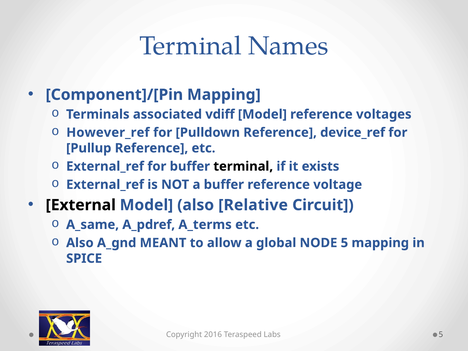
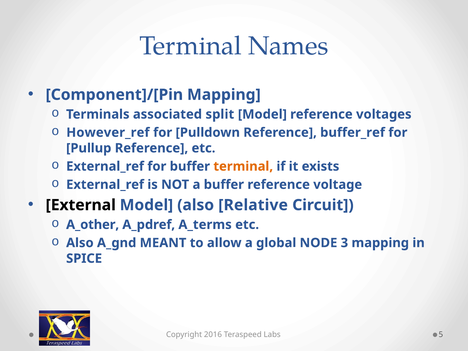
vdiff: vdiff -> split
device_ref: device_ref -> buffer_ref
terminal at (243, 166) colour: black -> orange
A_same: A_same -> A_other
NODE 5: 5 -> 3
